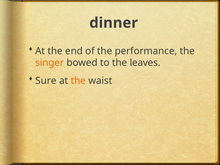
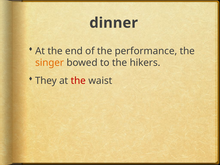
leaves: leaves -> hikers
Sure: Sure -> They
the at (78, 81) colour: orange -> red
